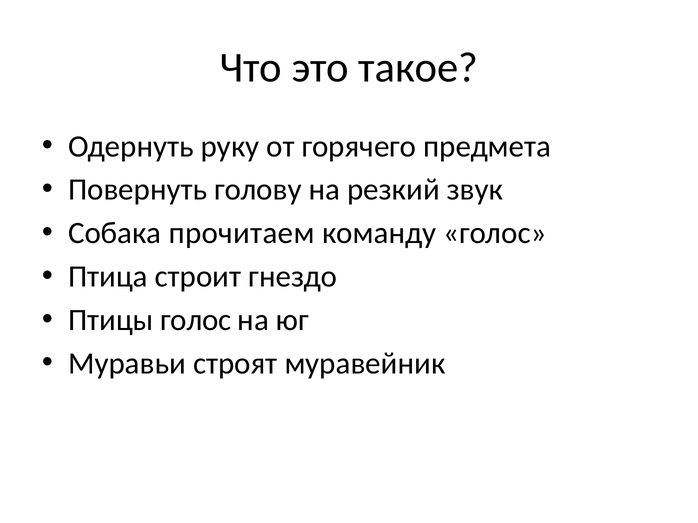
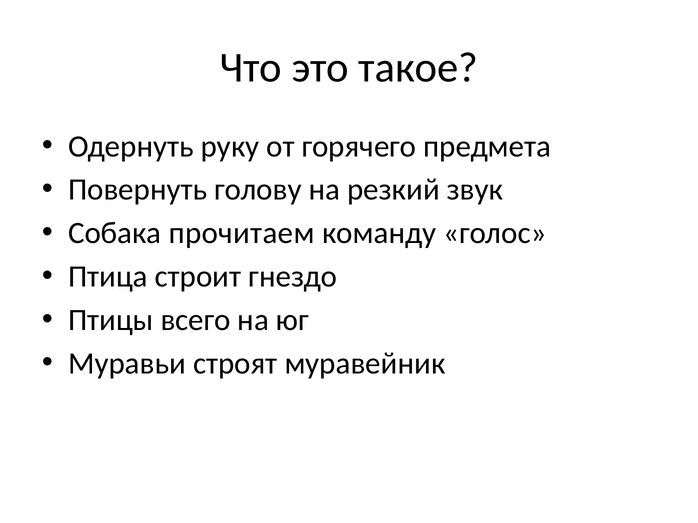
Птицы голос: голос -> всего
